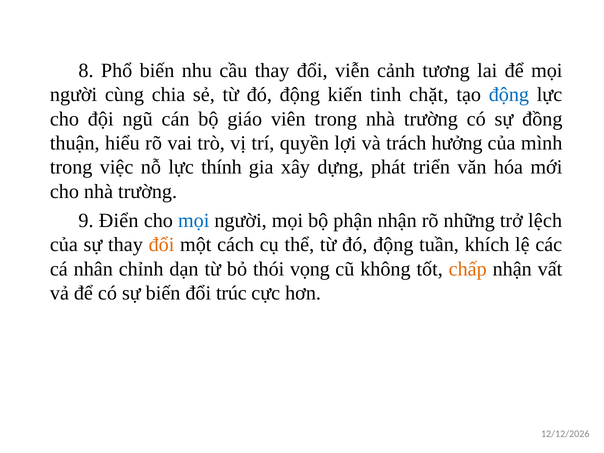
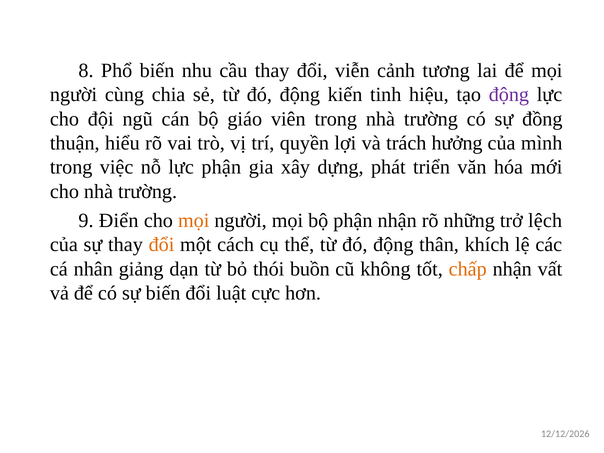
chặt: chặt -> hiệu
động at (509, 95) colour: blue -> purple
lực thính: thính -> phận
mọi at (194, 221) colour: blue -> orange
tuần: tuần -> thân
chỉnh: chỉnh -> giảng
vọng: vọng -> buồn
trúc: trúc -> luật
